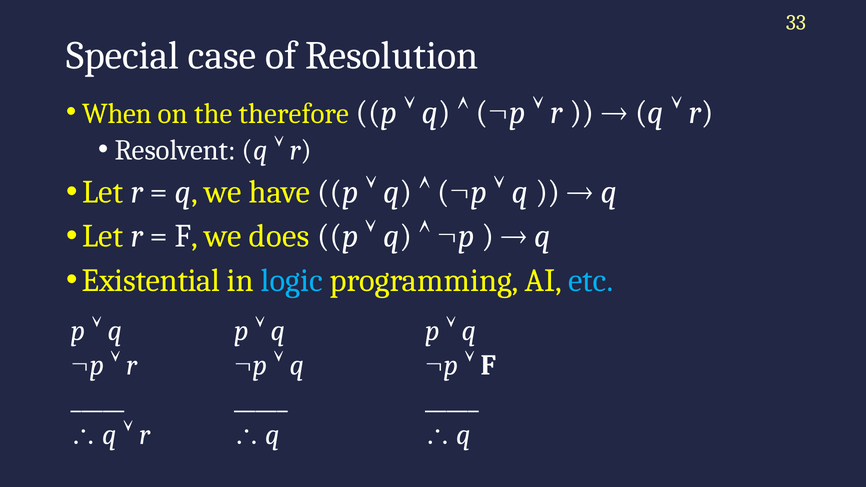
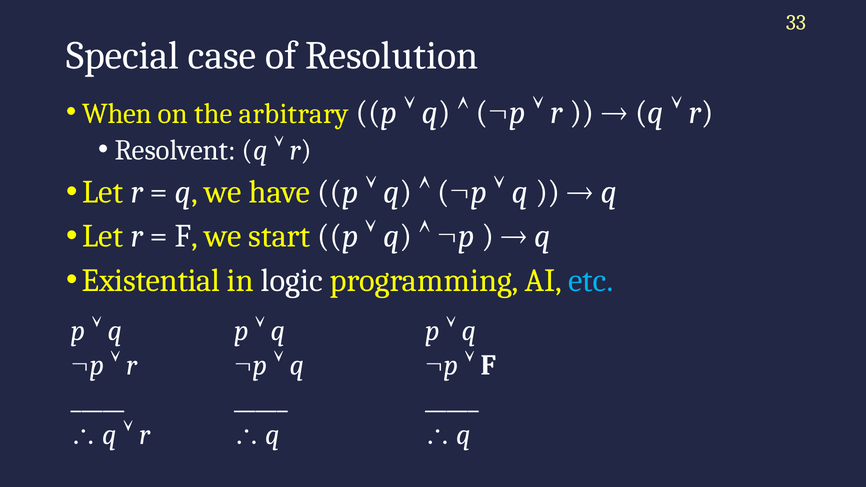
therefore: therefore -> arbitrary
does: does -> start
logic colour: light blue -> white
